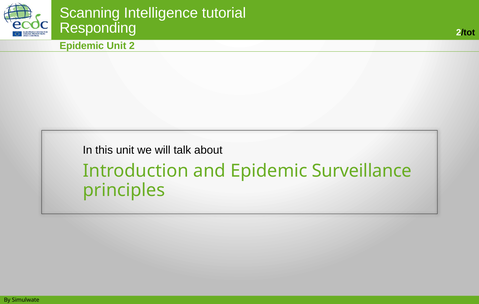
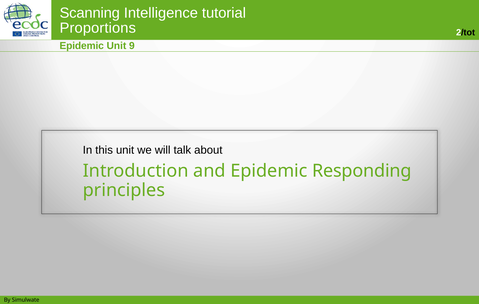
Responding: Responding -> Proportions
2: 2 -> 9
Surveillance: Surveillance -> Responding
